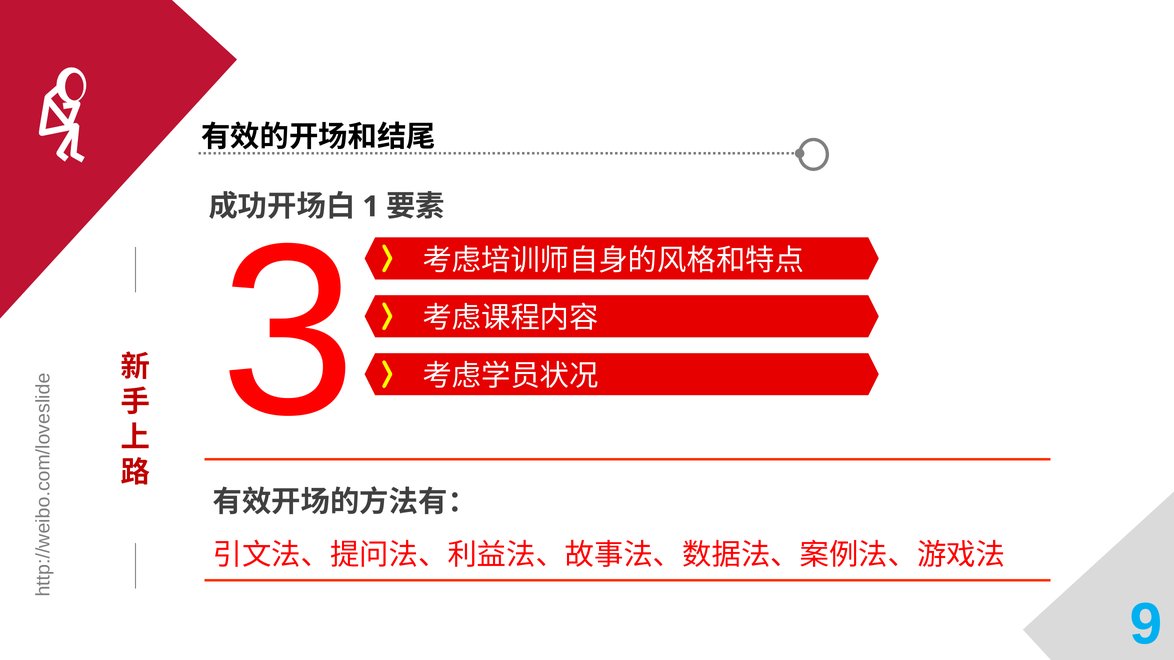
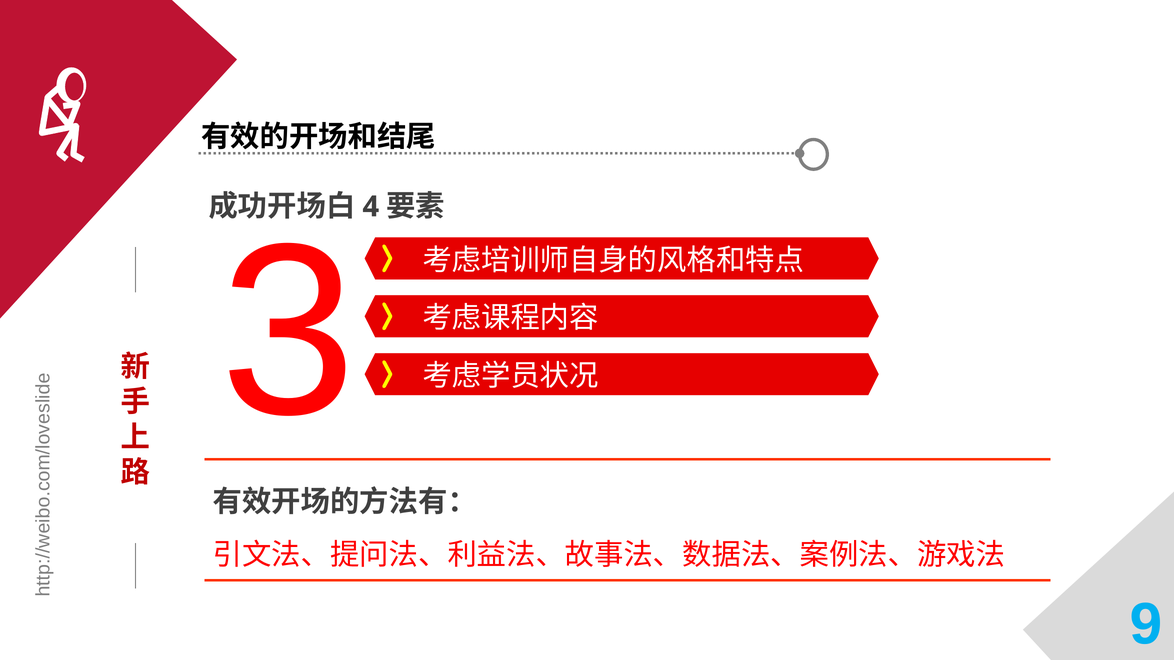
1: 1 -> 4
